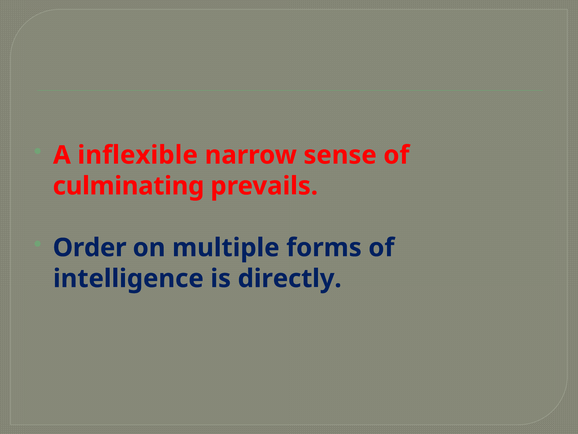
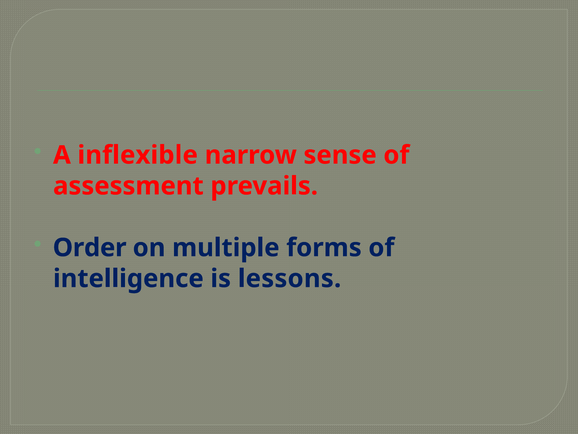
culminating: culminating -> assessment
directly: directly -> lessons
